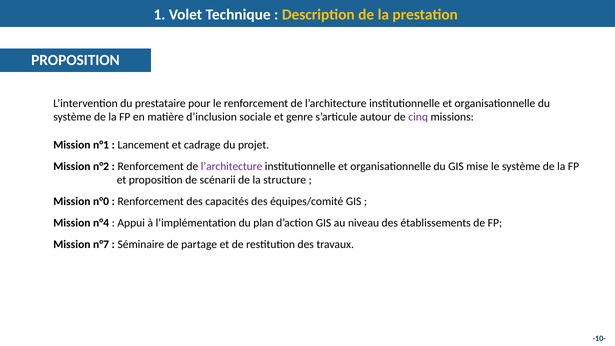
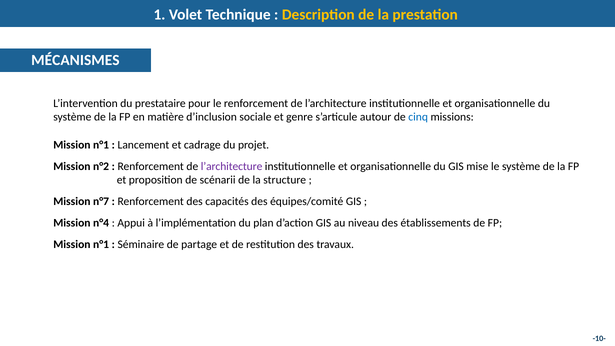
PROPOSITION at (75, 60): PROPOSITION -> MÉCANISMES
cinq colour: purple -> blue
n°0: n°0 -> n°7
n°7 at (101, 245): n°7 -> n°1
